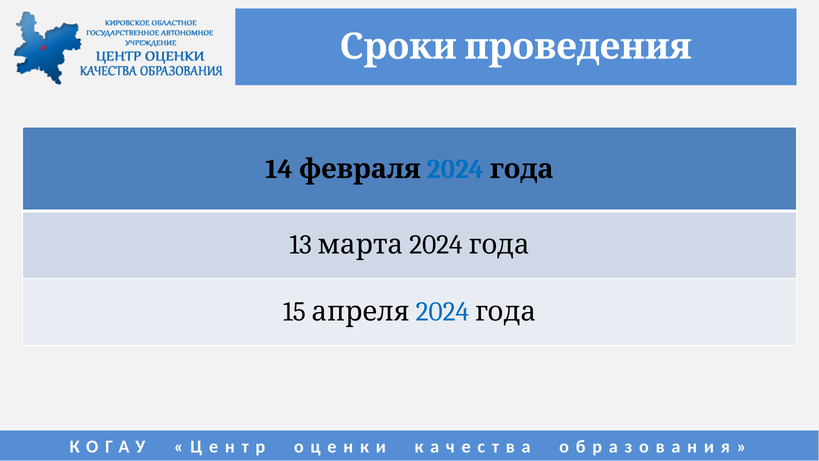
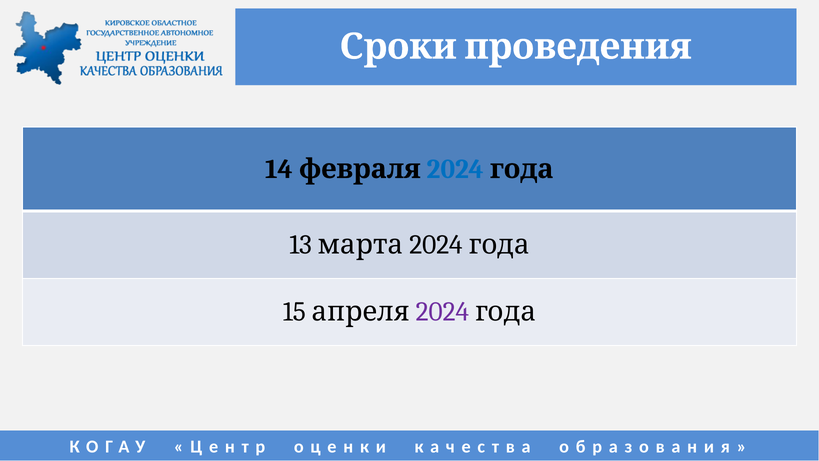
2024 at (442, 312) colour: blue -> purple
